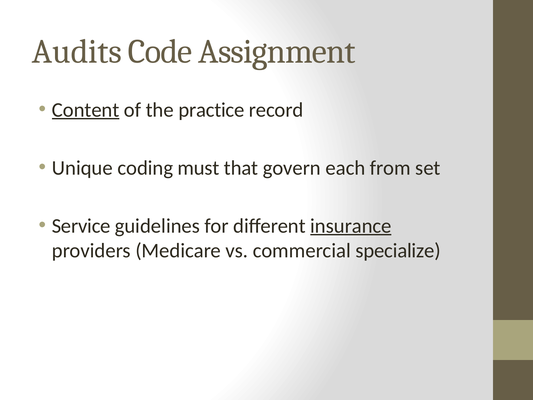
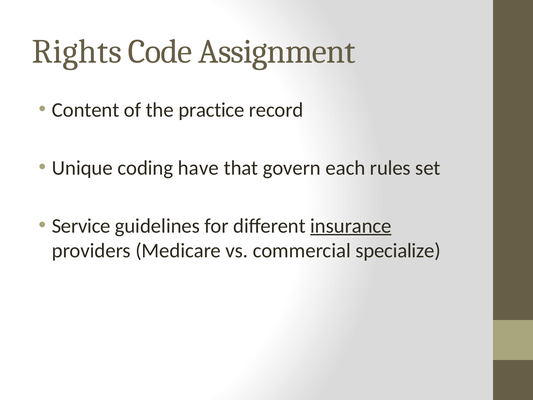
Audits: Audits -> Rights
Content underline: present -> none
must: must -> have
from: from -> rules
